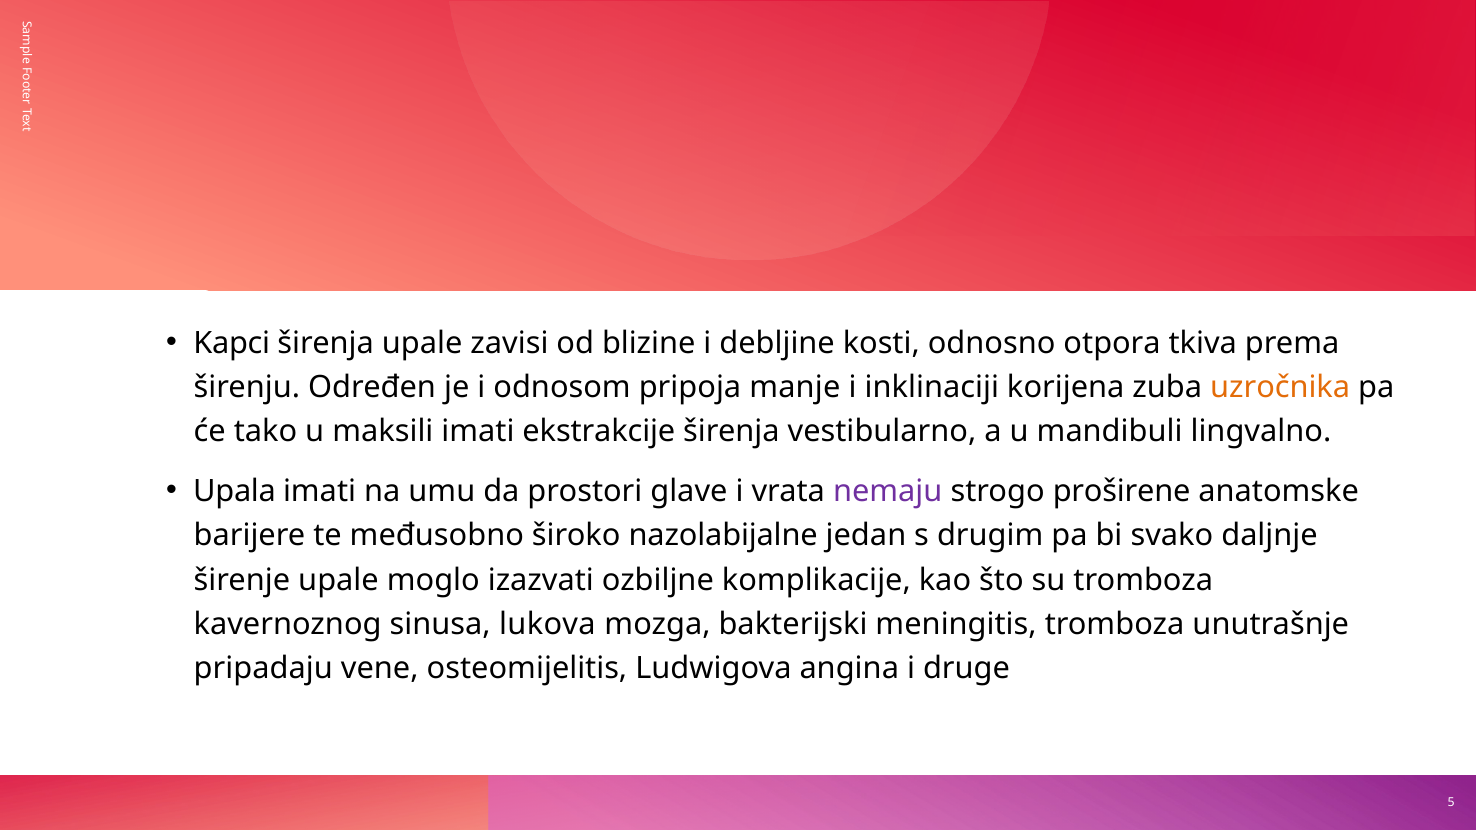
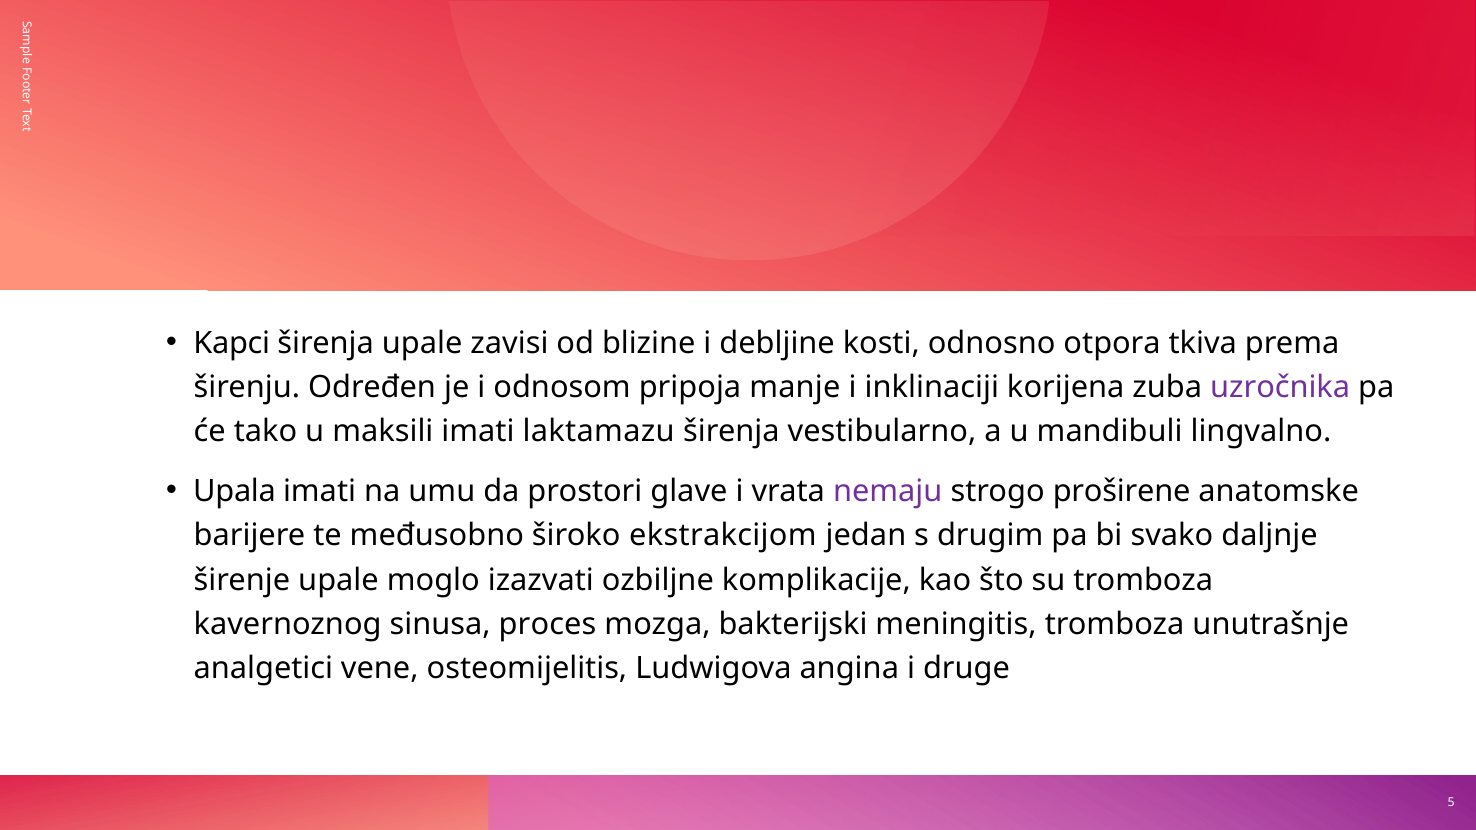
uzročnika colour: orange -> purple
ekstrakcije: ekstrakcije -> laktamazu
nazolabijalne: nazolabijalne -> ekstrakcijom
lukova: lukova -> proces
pripadaju: pripadaju -> analgetici
